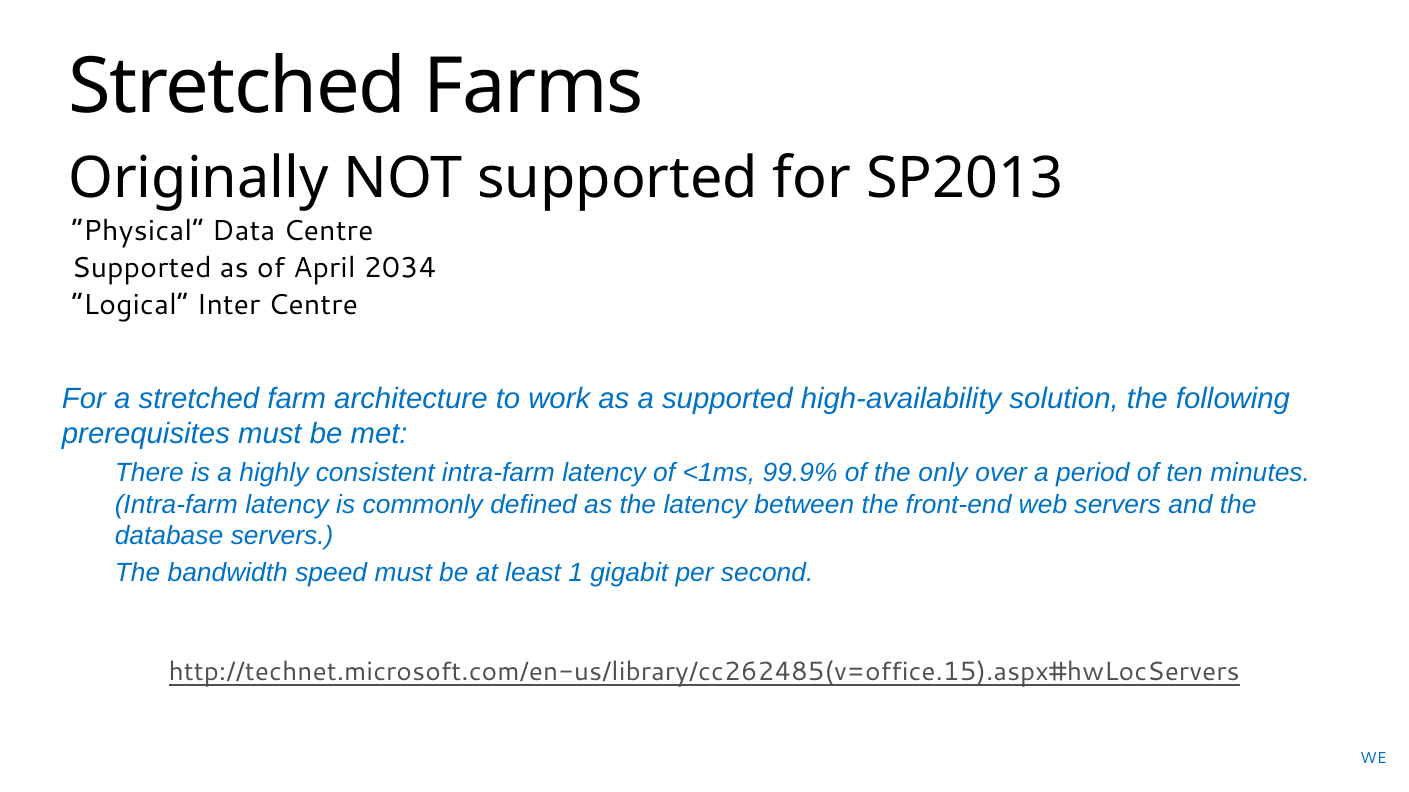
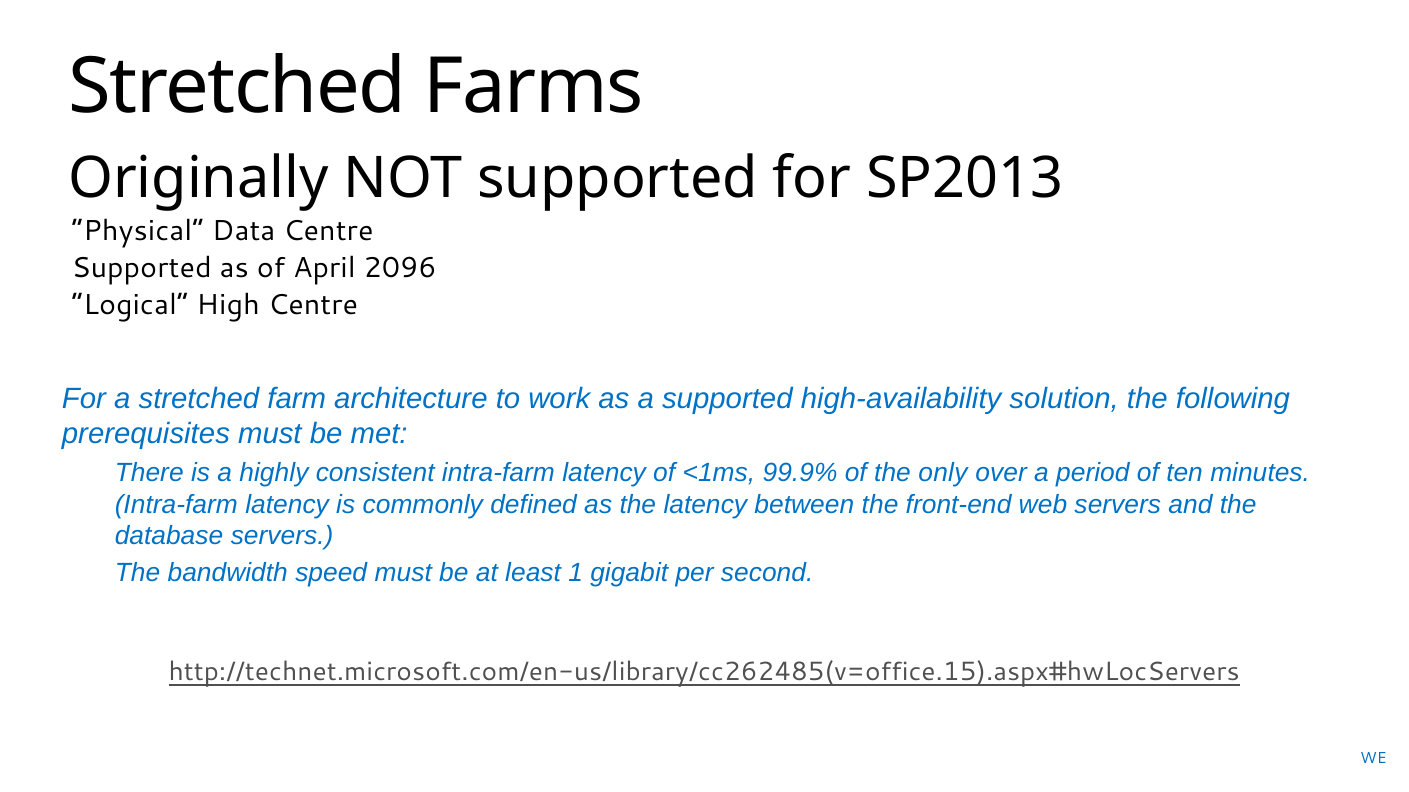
2034: 2034 -> 2096
Inter: Inter -> High
